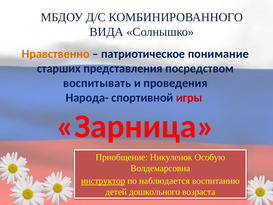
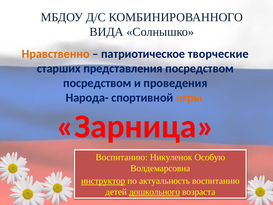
понимание: понимание -> творческие
воспитывать at (97, 83): воспитывать -> посредством
игры colour: red -> orange
Приобщение at (122, 157): Приобщение -> Воспитанию
наблюдается: наблюдается -> актуальность
дошкольного underline: none -> present
